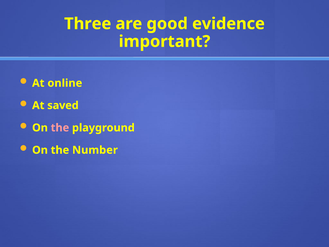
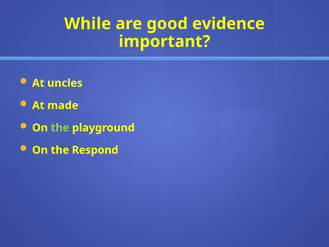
Three: Three -> While
online: online -> uncles
saved: saved -> made
the at (60, 128) colour: pink -> light green
Number: Number -> Respond
